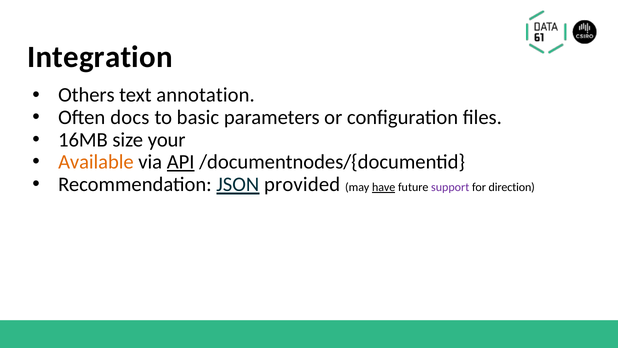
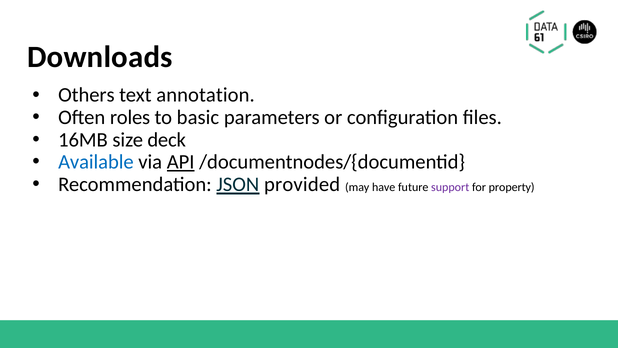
Integration: Integration -> Downloads
docs: docs -> roles
your: your -> deck
Available colour: orange -> blue
have underline: present -> none
direction: direction -> property
